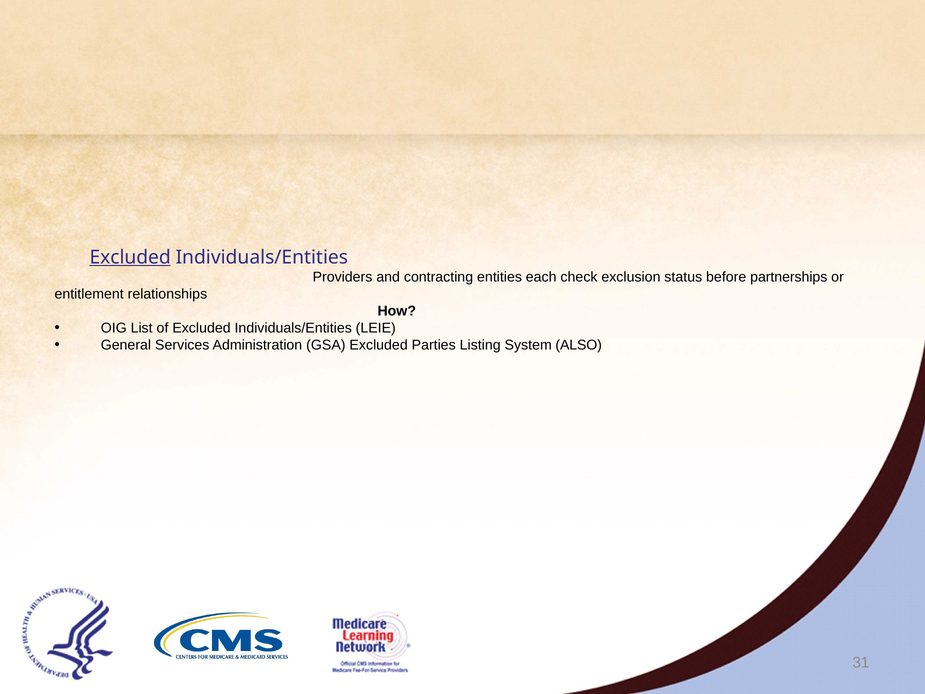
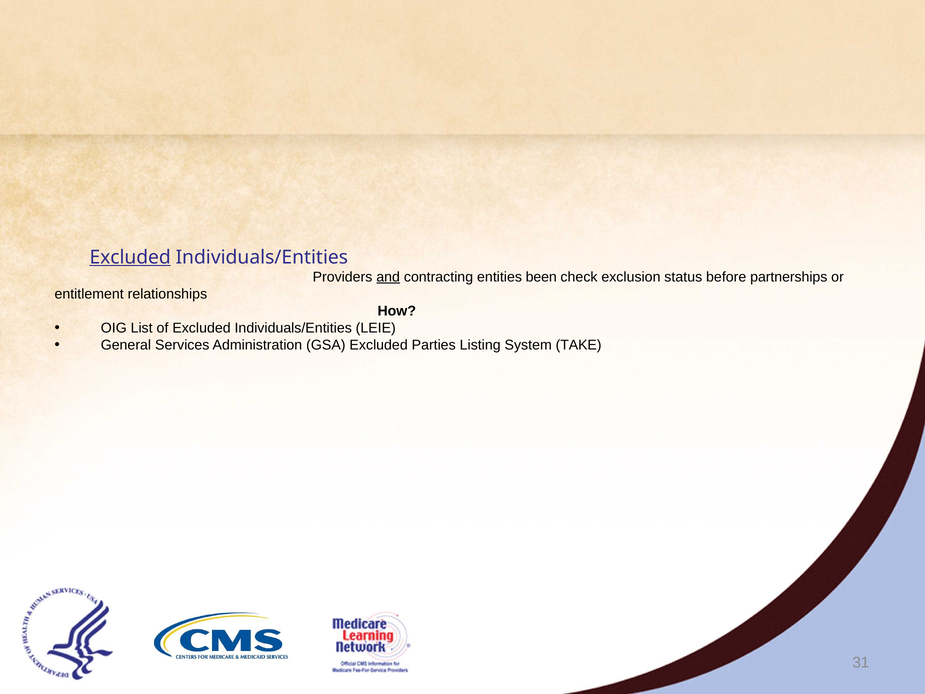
and underline: none -> present
each: each -> been
ALSO: ALSO -> TAKE
